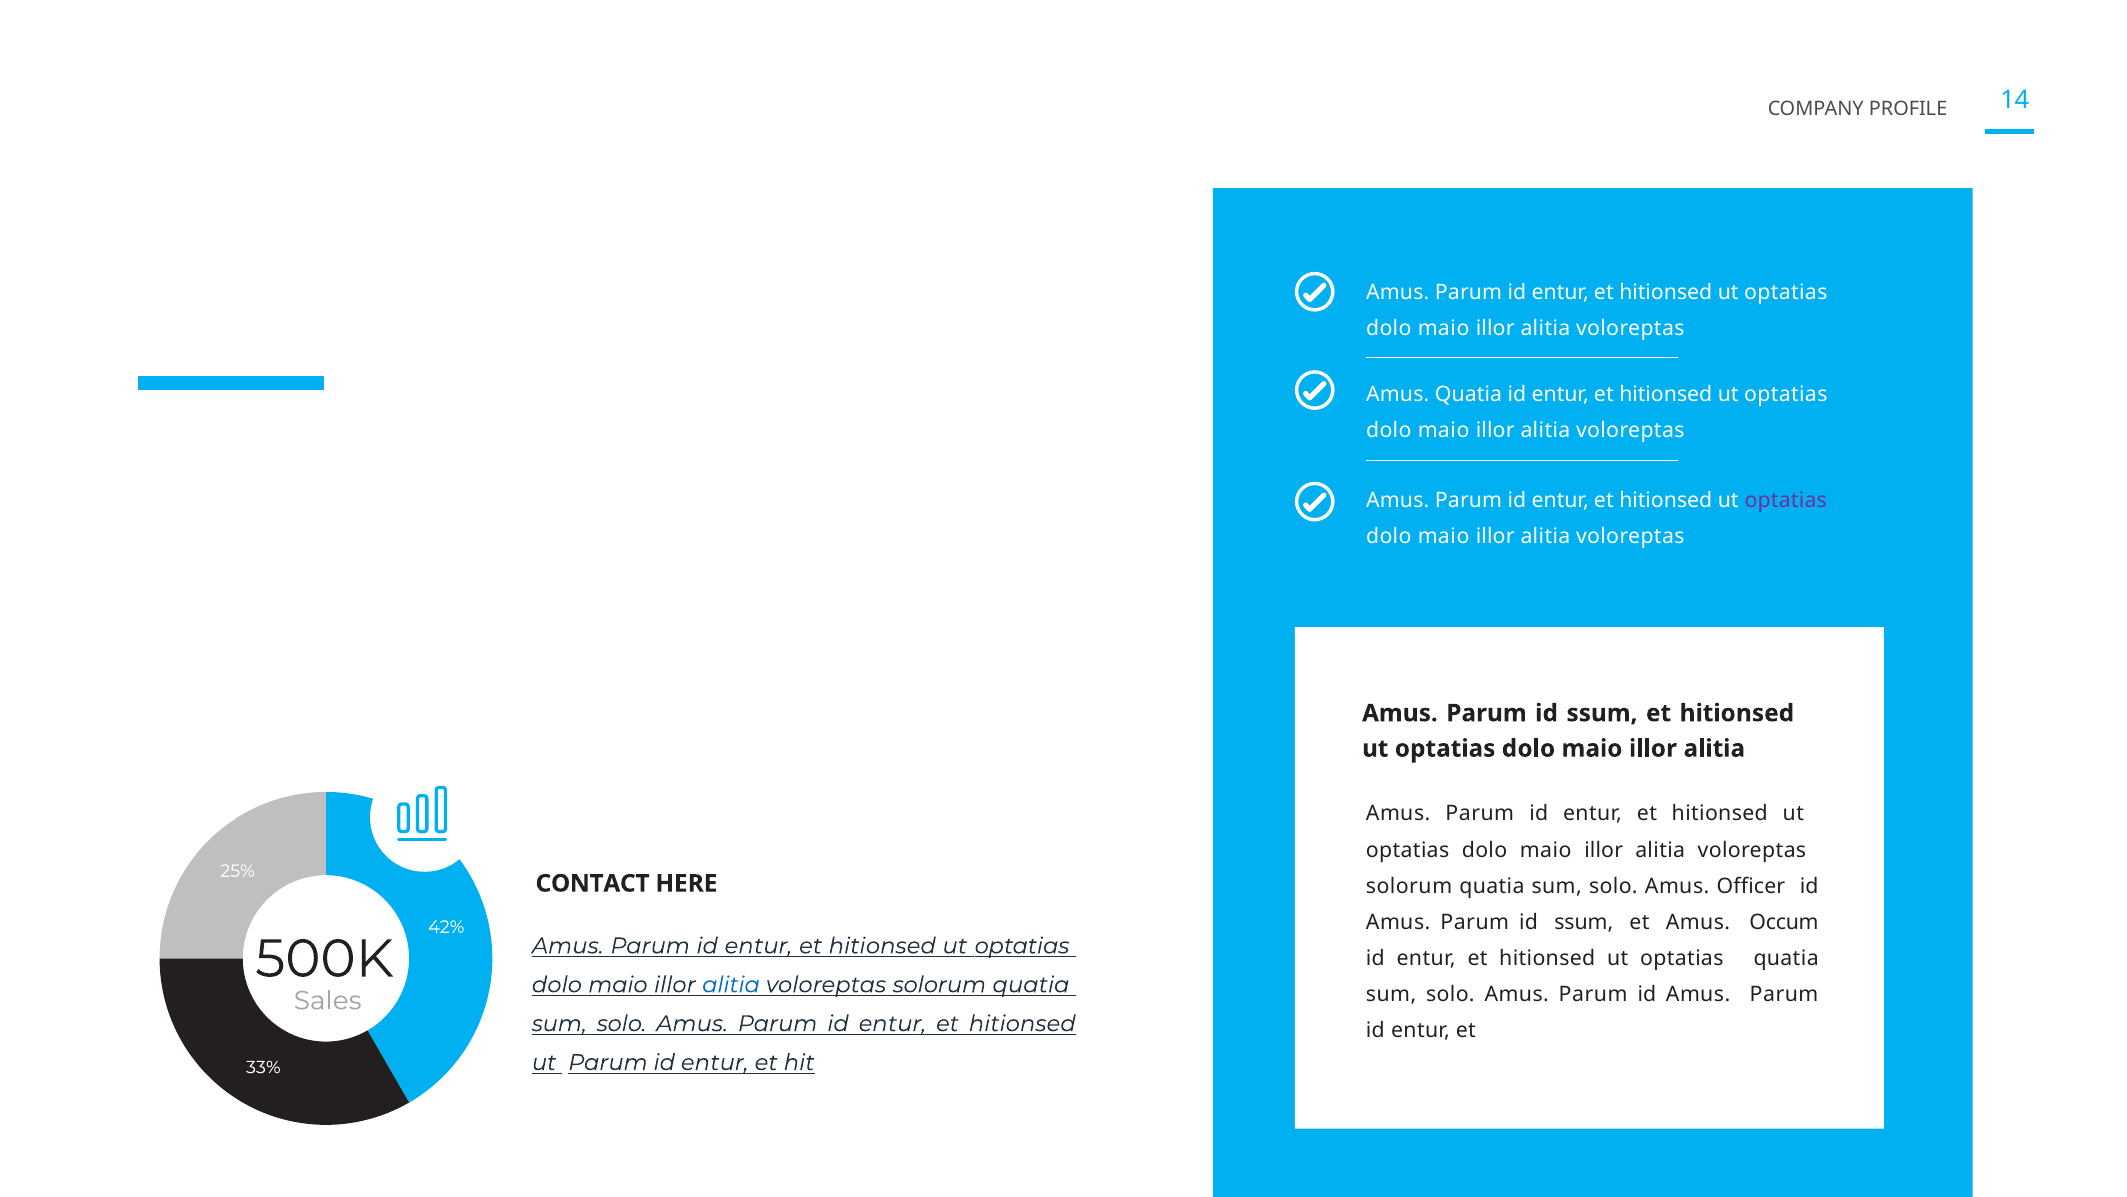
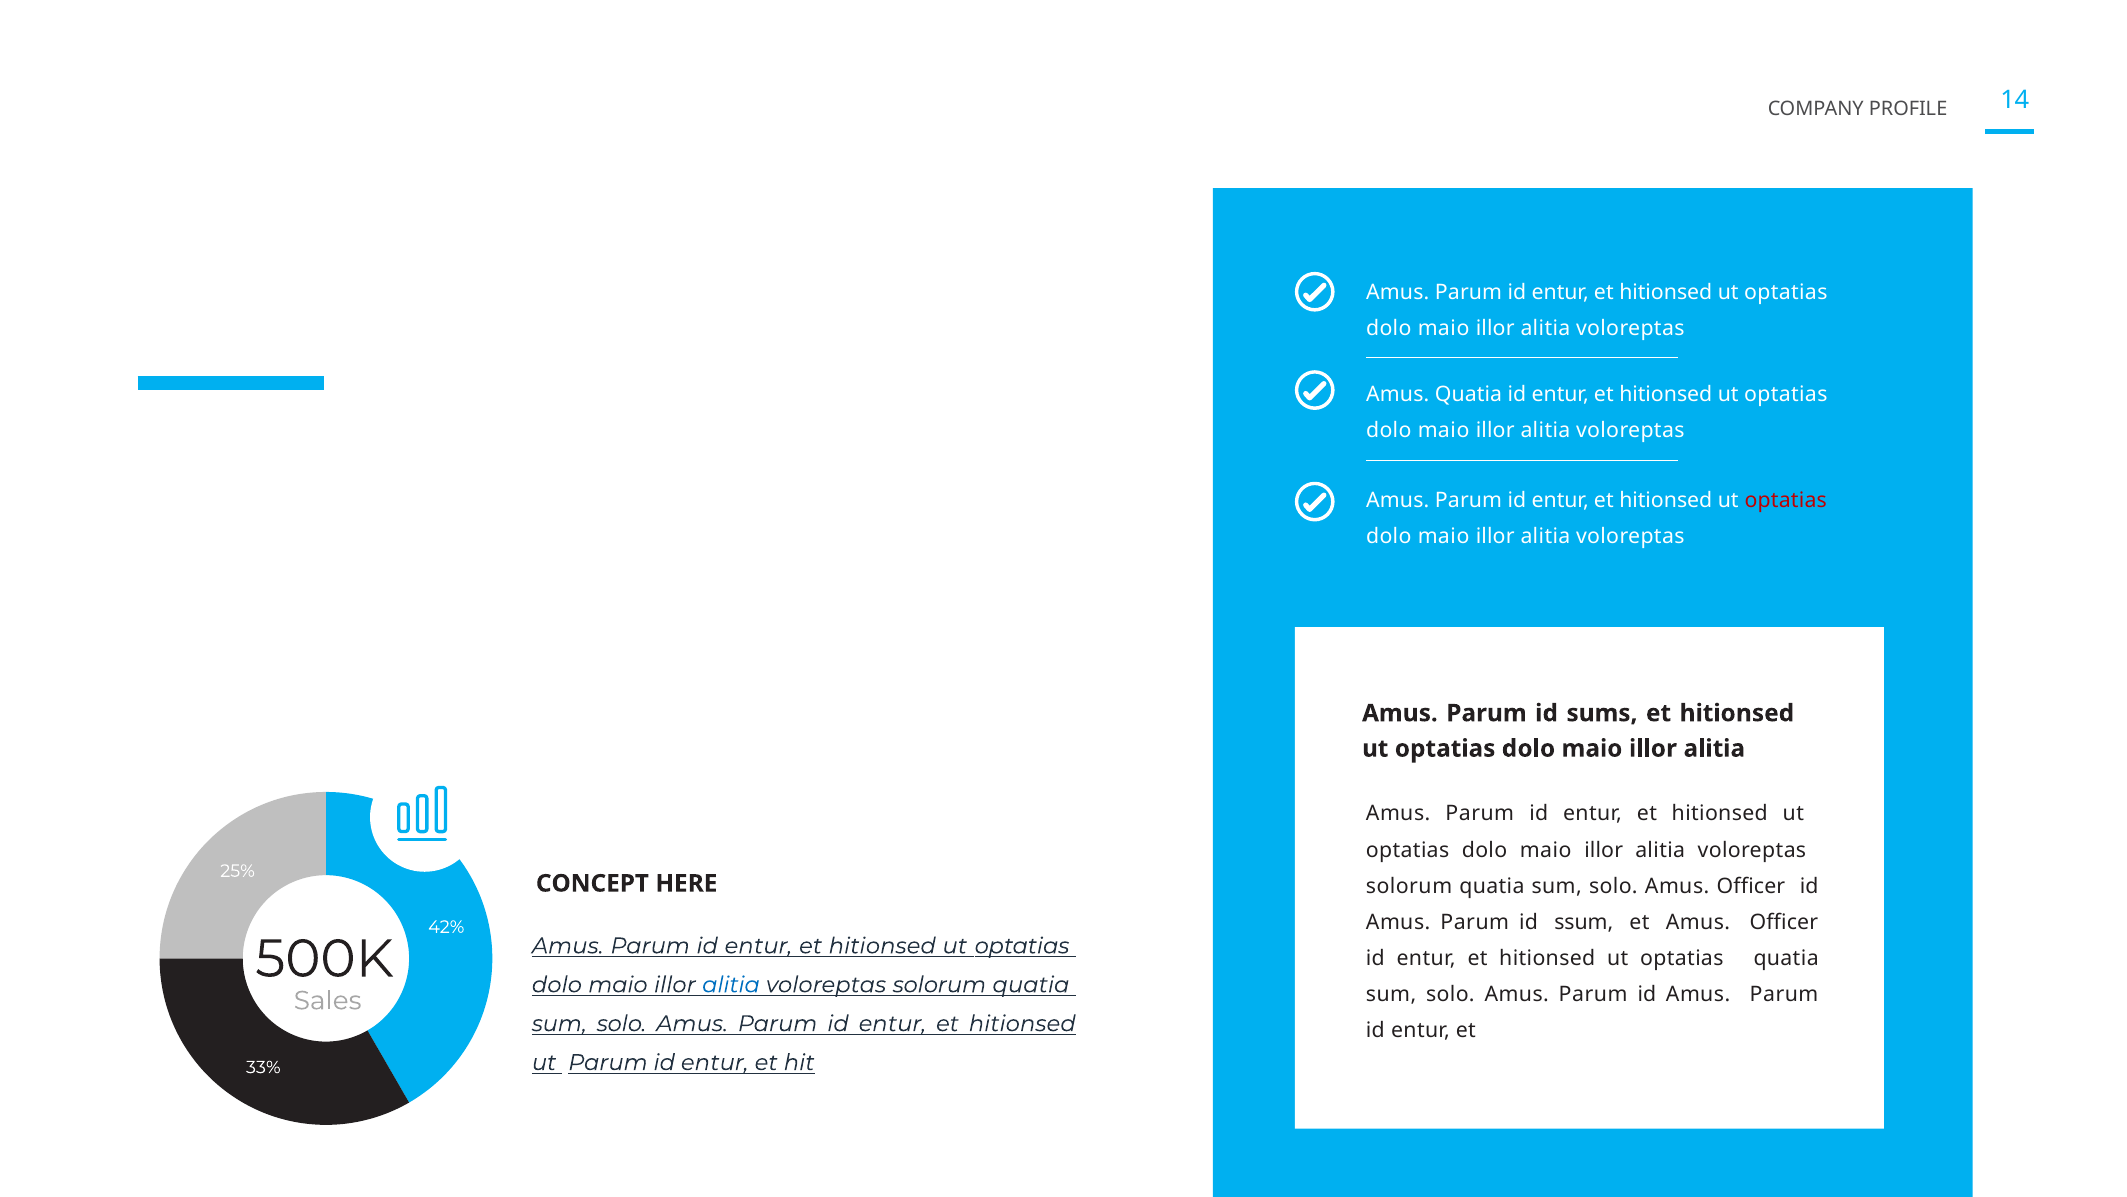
optatias at (1786, 501) colour: purple -> red
ssum at (1602, 713): ssum -> sums
CONTACT: CONTACT -> CONCEPT
et Amus Occum: Occum -> Officer
